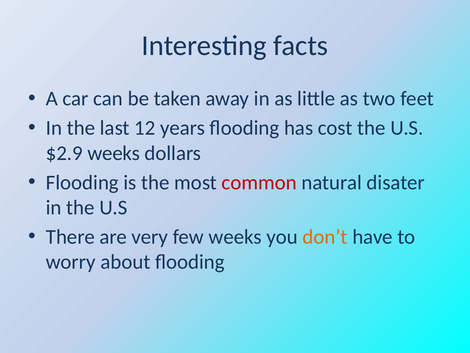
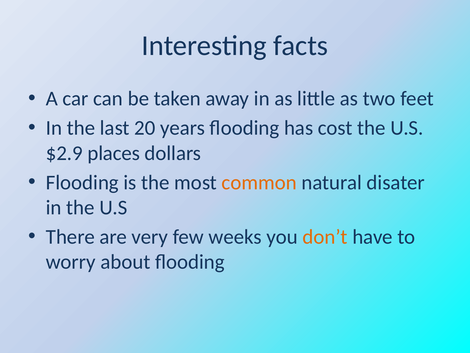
12: 12 -> 20
$2.9 weeks: weeks -> places
common colour: red -> orange
